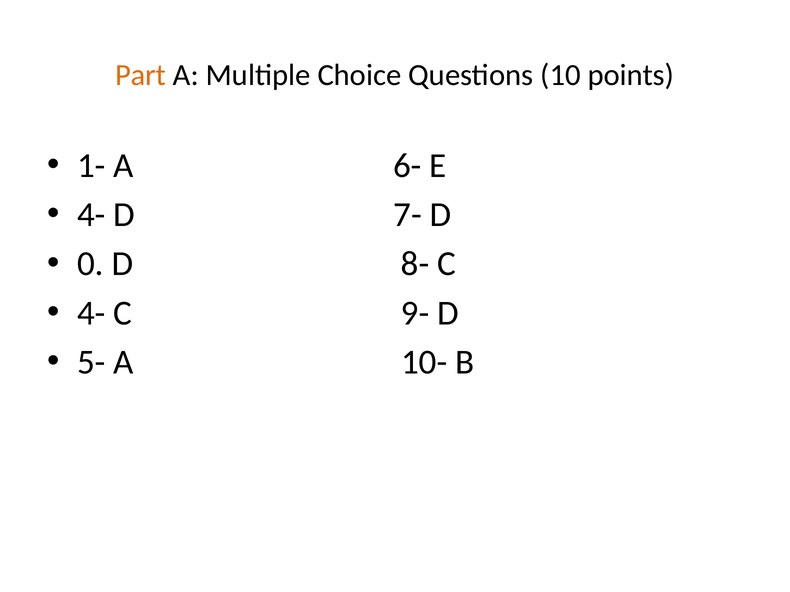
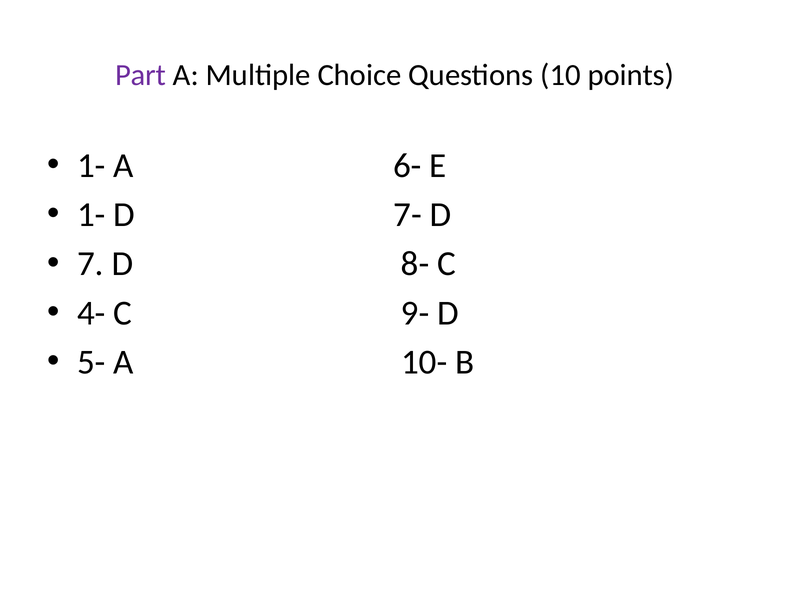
Part colour: orange -> purple
4- at (91, 215): 4- -> 1-
0: 0 -> 7
